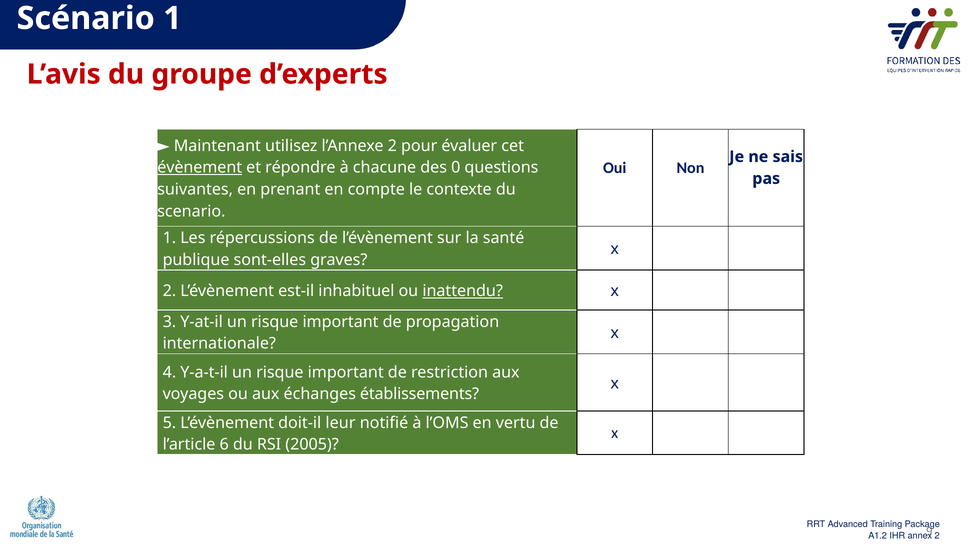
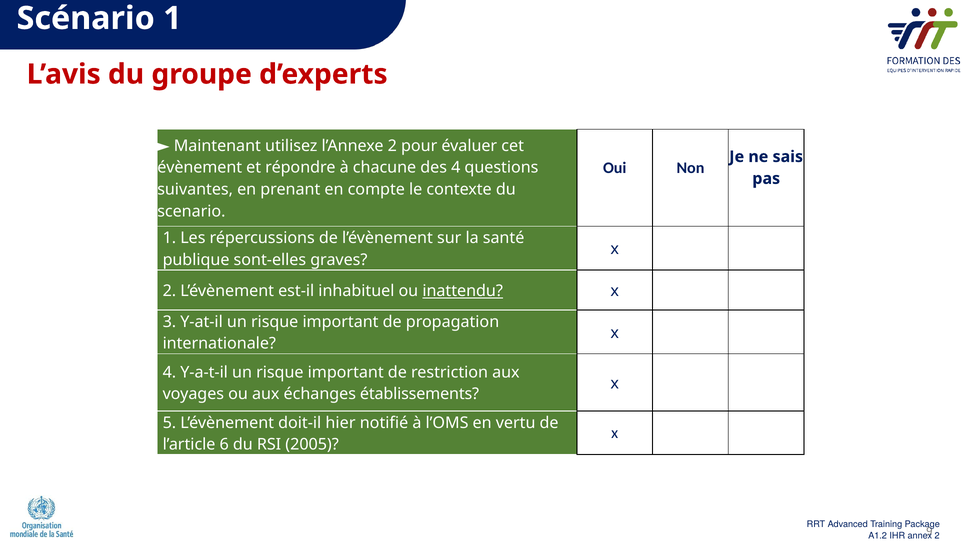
évènement underline: present -> none
des 0: 0 -> 4
leur: leur -> hier
